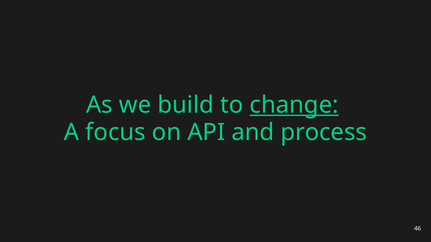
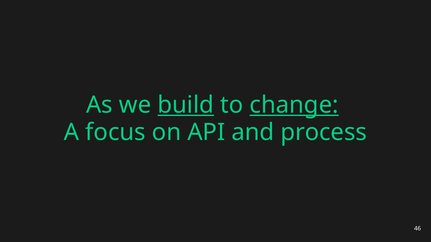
build underline: none -> present
